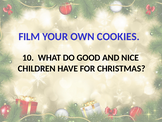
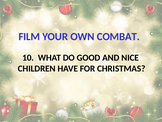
COOKIES: COOKIES -> COMBAT
